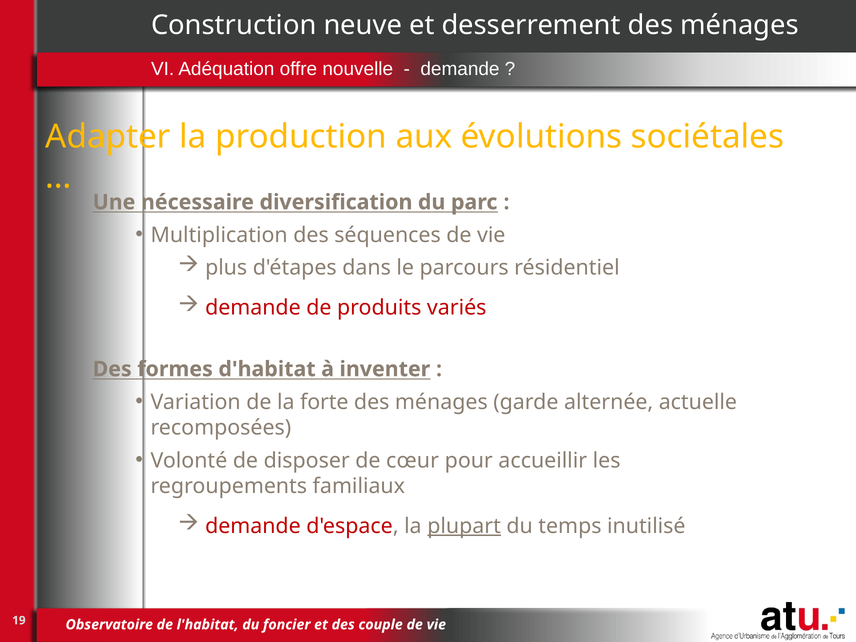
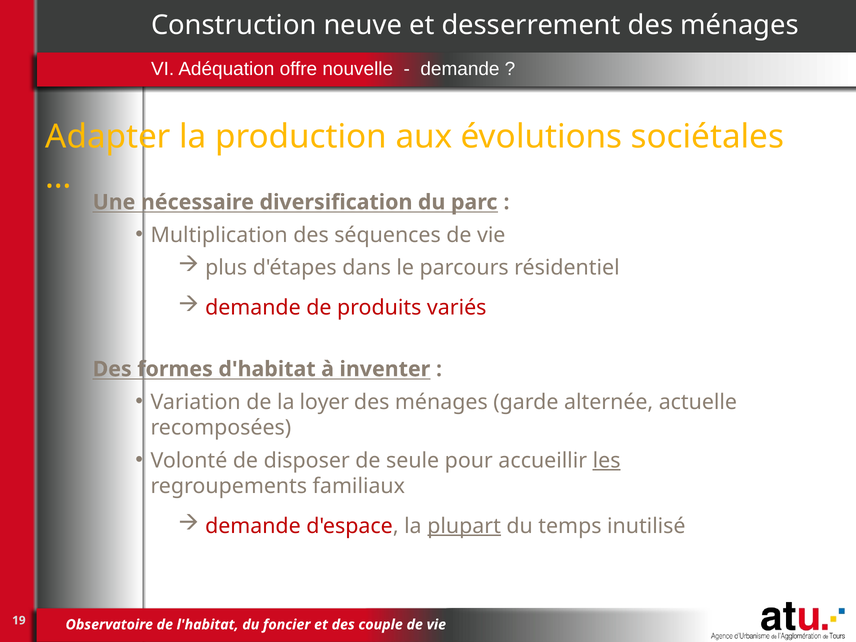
forte: forte -> loyer
cœur: cœur -> seule
les underline: none -> present
